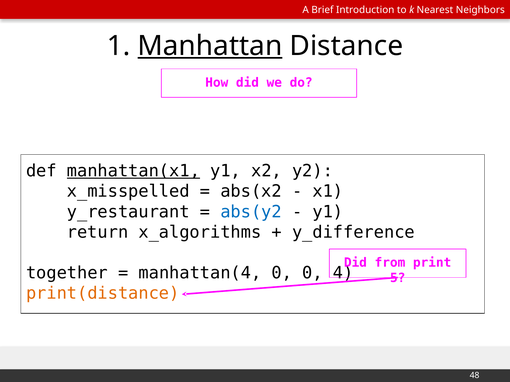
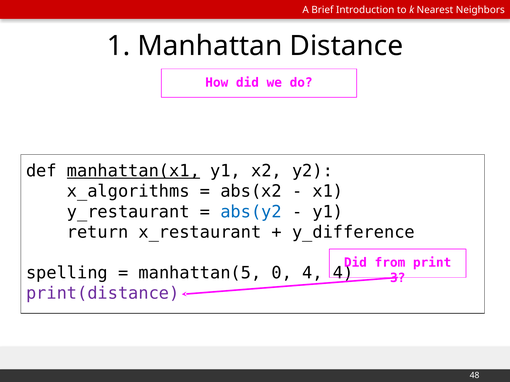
Manhattan underline: present -> none
x_misspelled: x_misspelled -> x_algorithms
x_algorithms: x_algorithms -> x_restaurant
together: together -> spelling
manhattan(4: manhattan(4 -> manhattan(5
0 0: 0 -> 4
5: 5 -> 3
print(distance colour: orange -> purple
